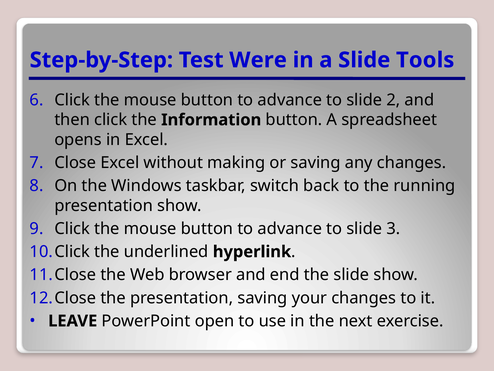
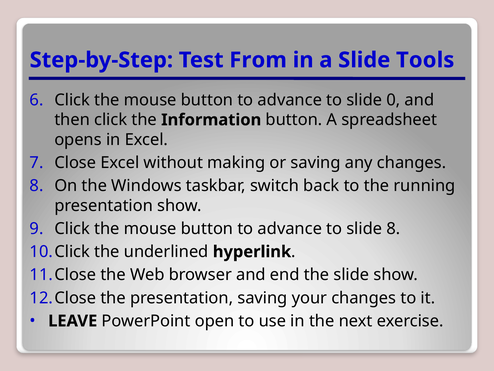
Were: Were -> From
2: 2 -> 0
slide 3: 3 -> 8
